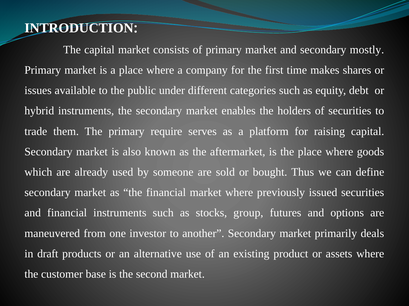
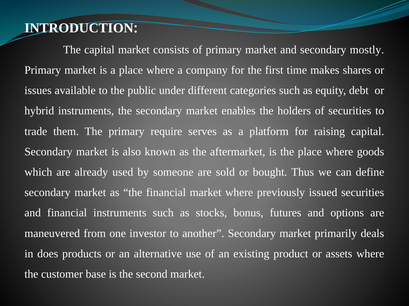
group: group -> bonus
draft: draft -> does
